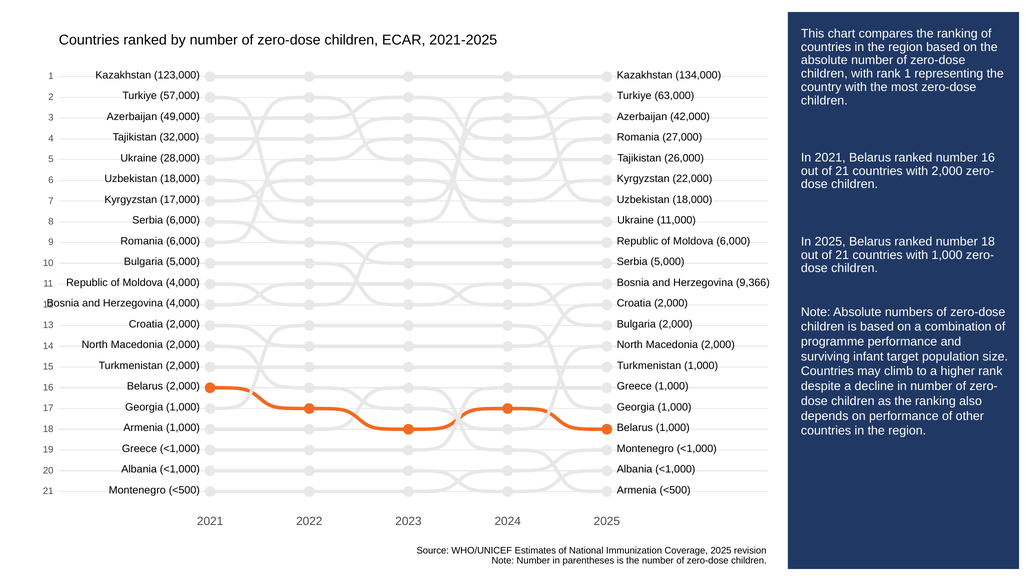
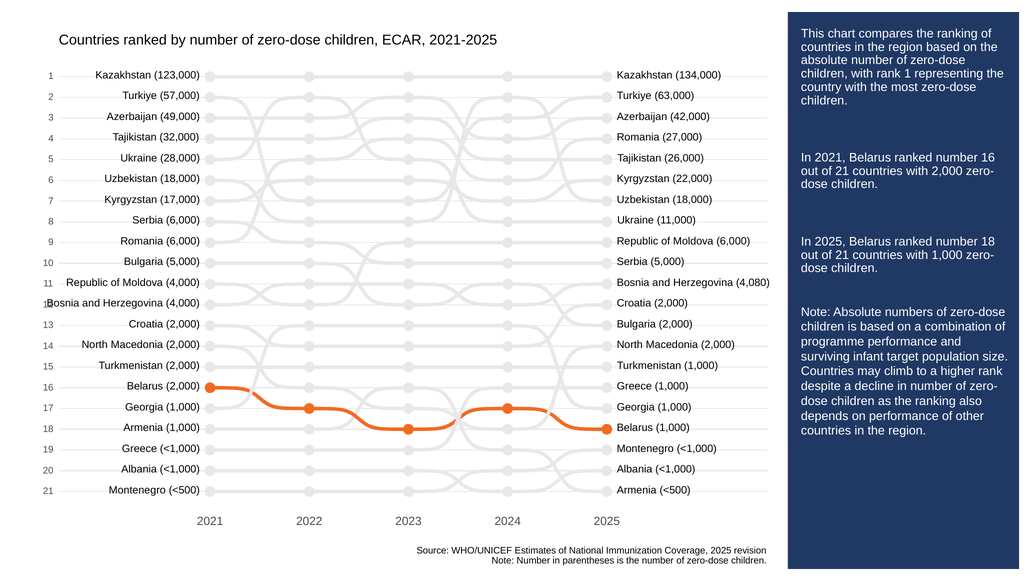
9,366: 9,366 -> 4,080
